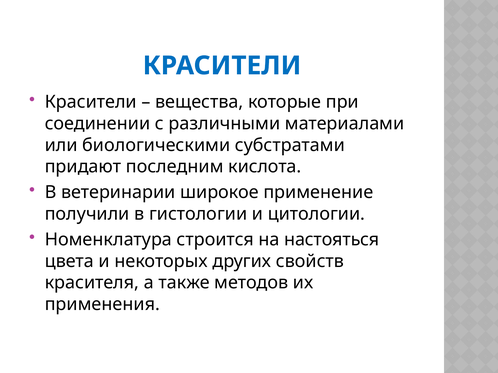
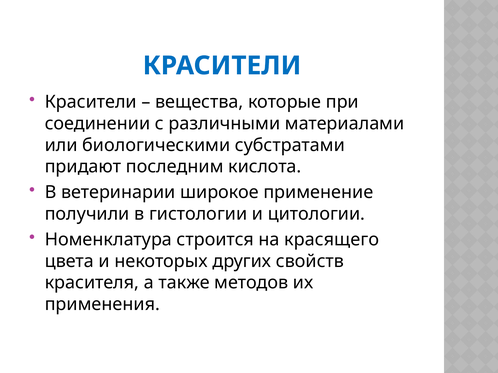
настояться: настояться -> красящего
